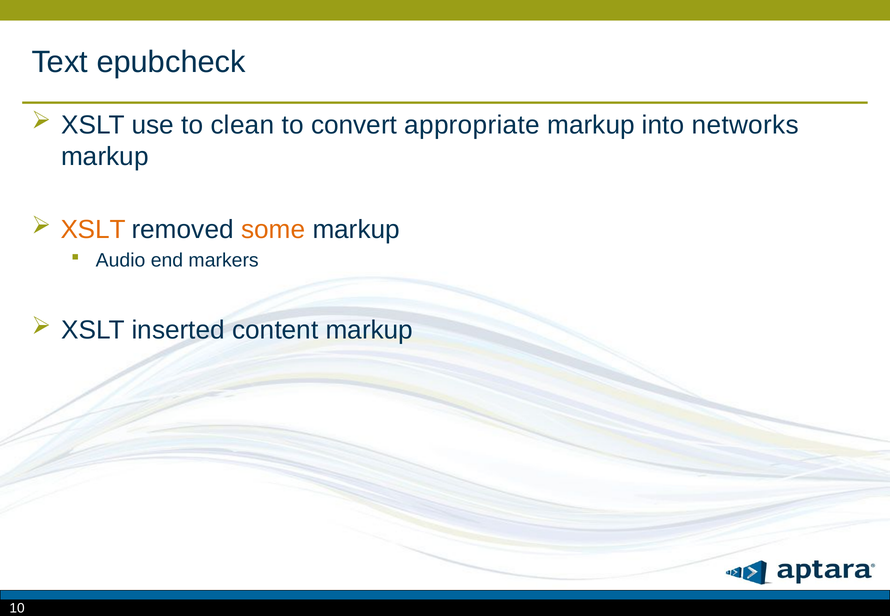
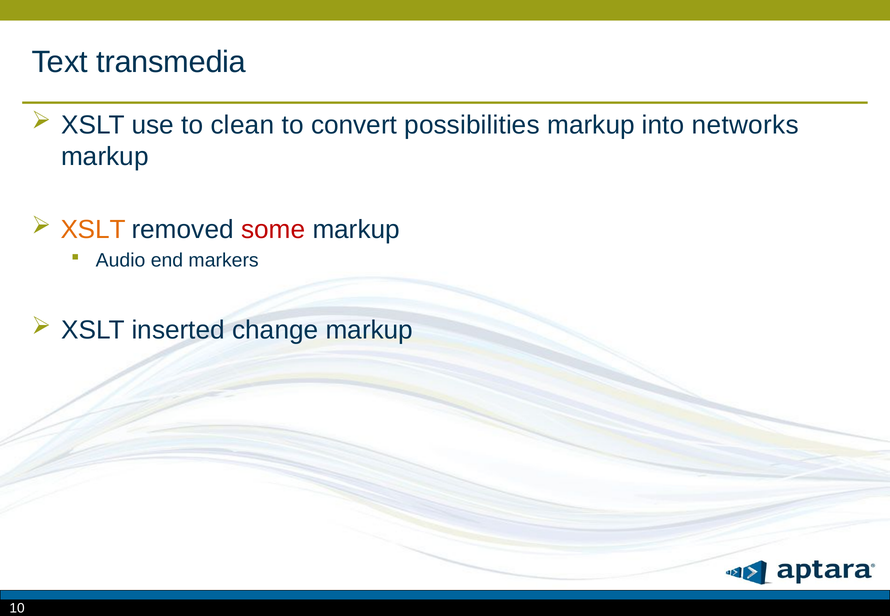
epubcheck: epubcheck -> transmedia
appropriate: appropriate -> possibilities
some colour: orange -> red
content: content -> change
